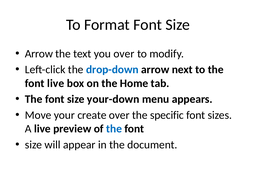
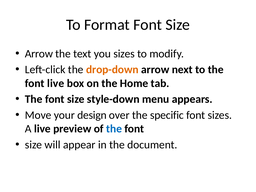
you over: over -> sizes
drop-down colour: blue -> orange
your-down: your-down -> style-down
create: create -> design
